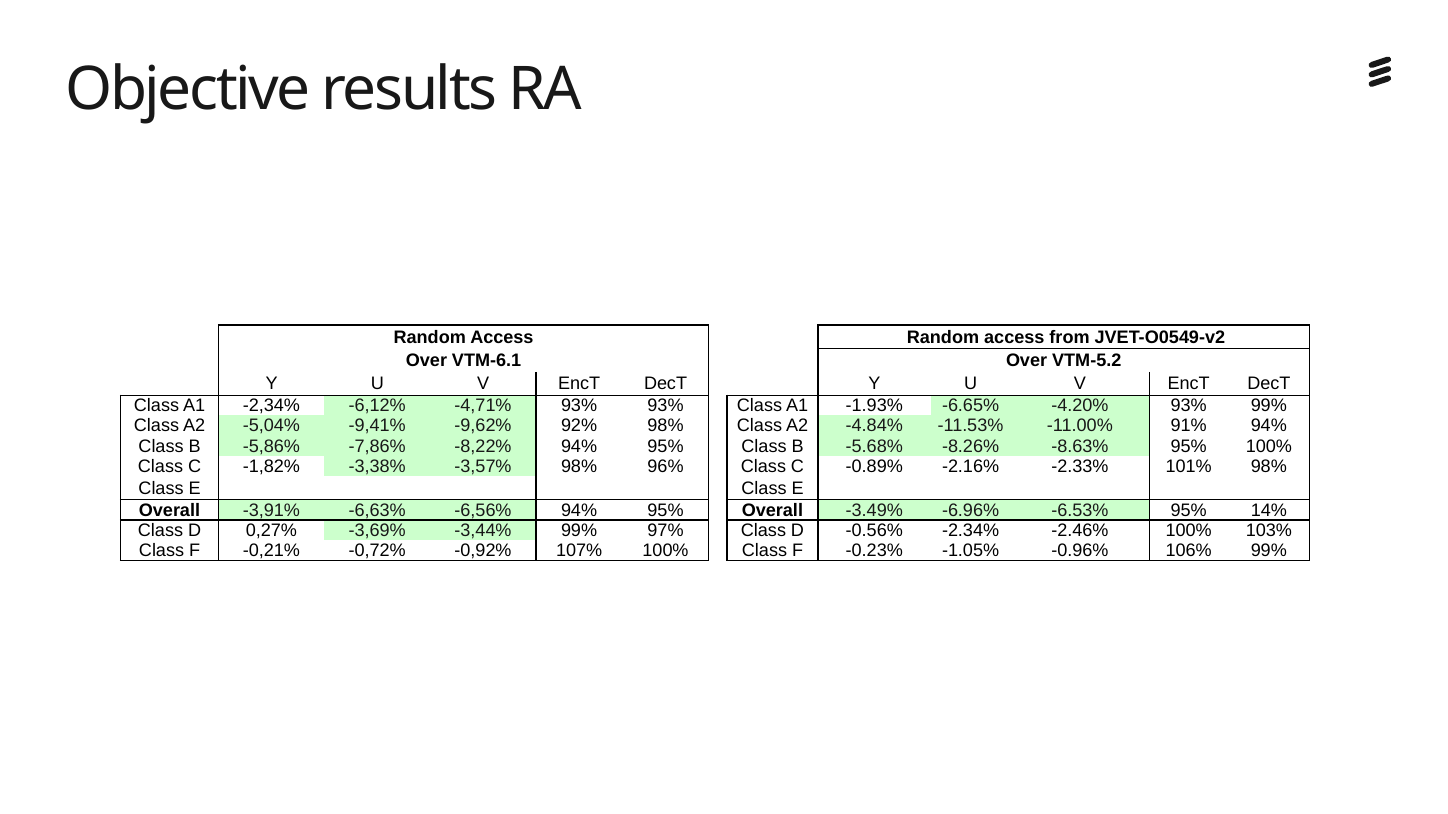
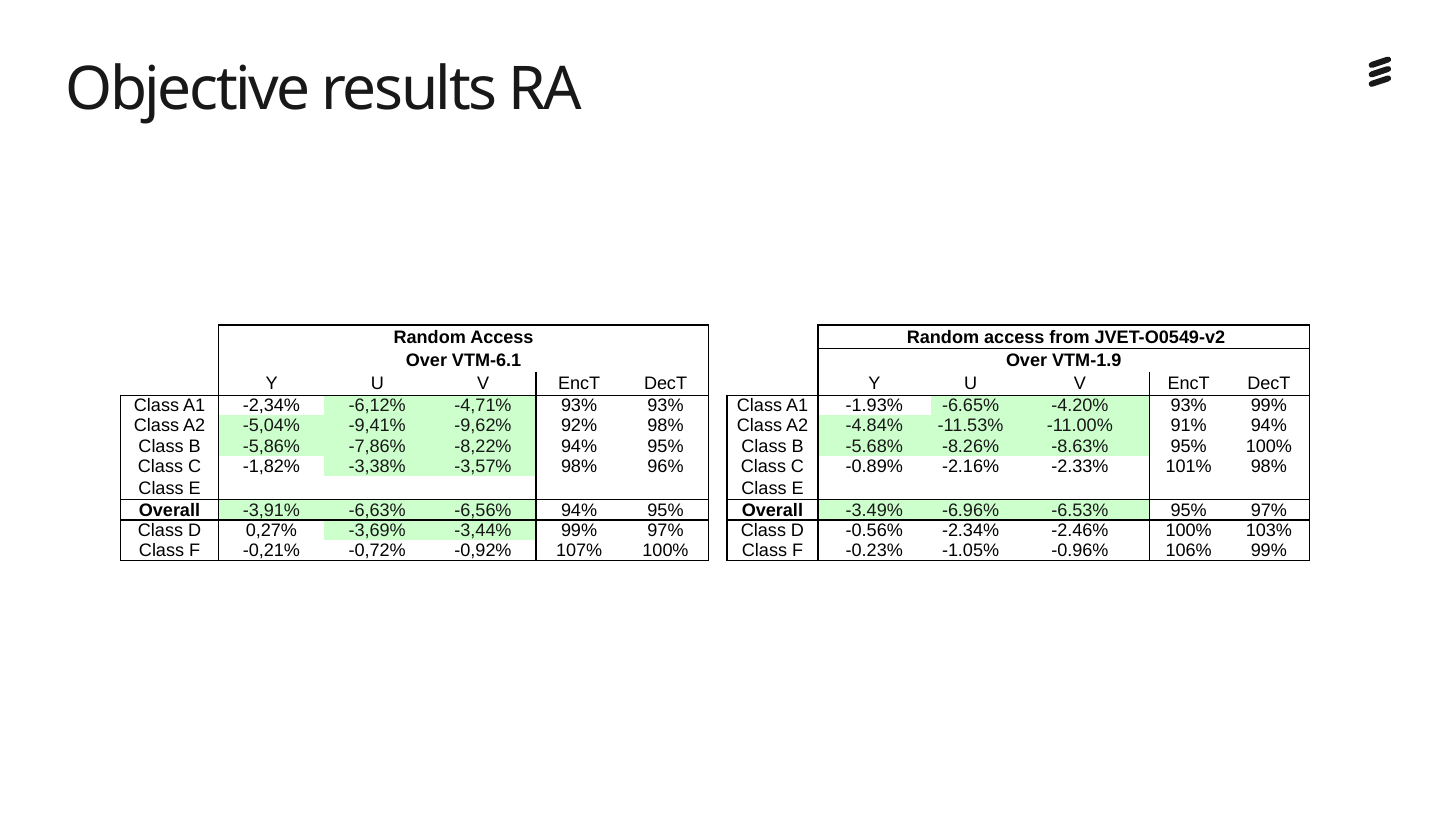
VTM-5.2: VTM-5.2 -> VTM-1.9
95% 14%: 14% -> 97%
